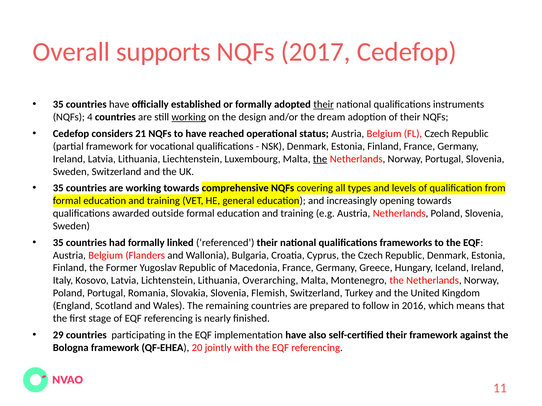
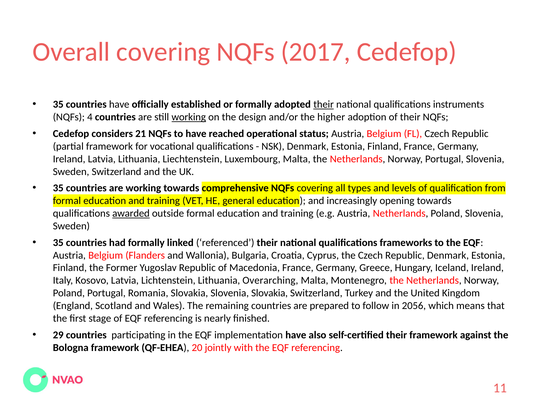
Overall supports: supports -> covering
dream: dream -> higher
the at (320, 159) underline: present -> none
awarded underline: none -> present
Slovenia Flemish: Flemish -> Slovakia
2016: 2016 -> 2056
